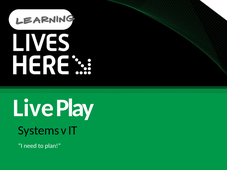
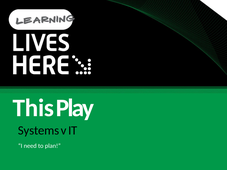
Live: Live -> This
